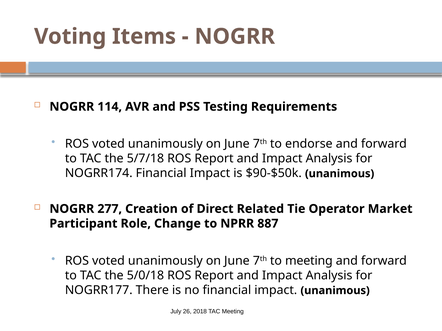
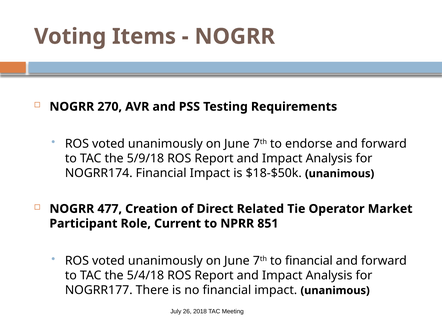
114: 114 -> 270
5/7/18: 5/7/18 -> 5/9/18
$90-$50k: $90-$50k -> $18-$50k
277: 277 -> 477
Change: Change -> Current
887: 887 -> 851
to meeting: meeting -> financial
5/0/18: 5/0/18 -> 5/4/18
